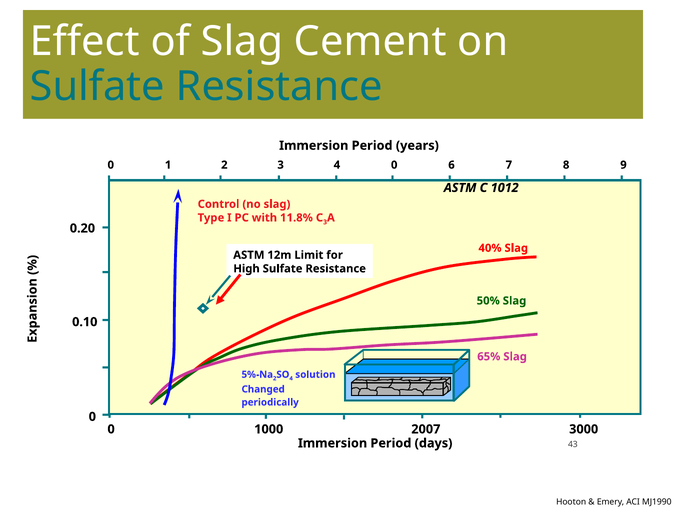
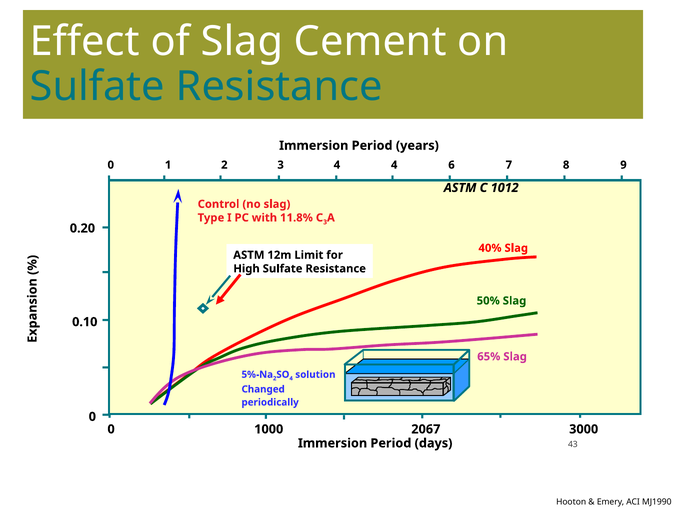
4 0: 0 -> 4
2007: 2007 -> 2067
